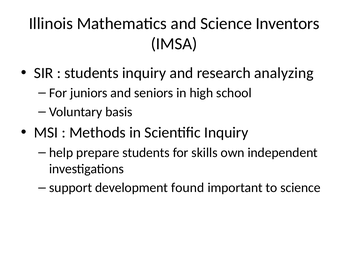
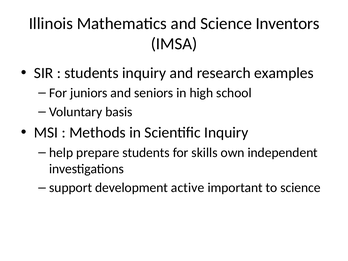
analyzing: analyzing -> examples
found: found -> active
